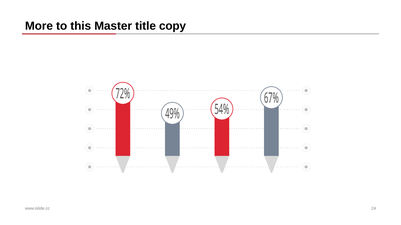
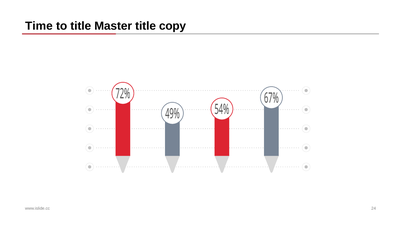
More: More -> Time
to this: this -> title
